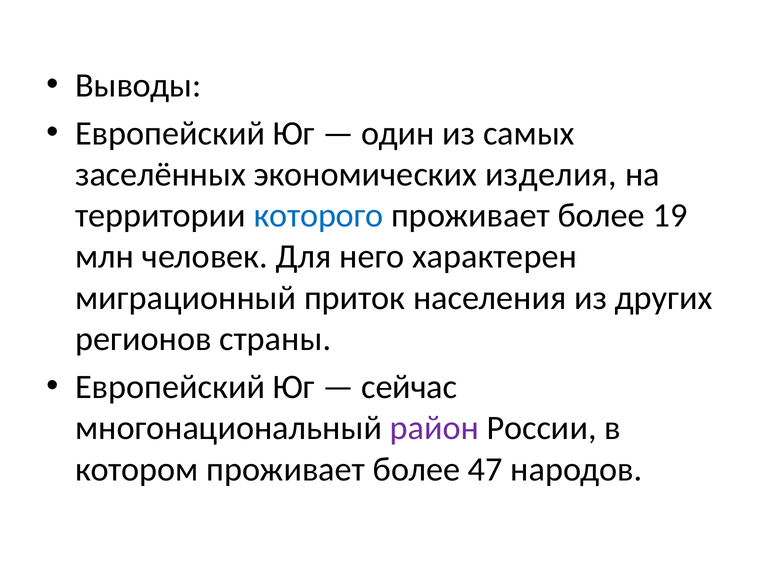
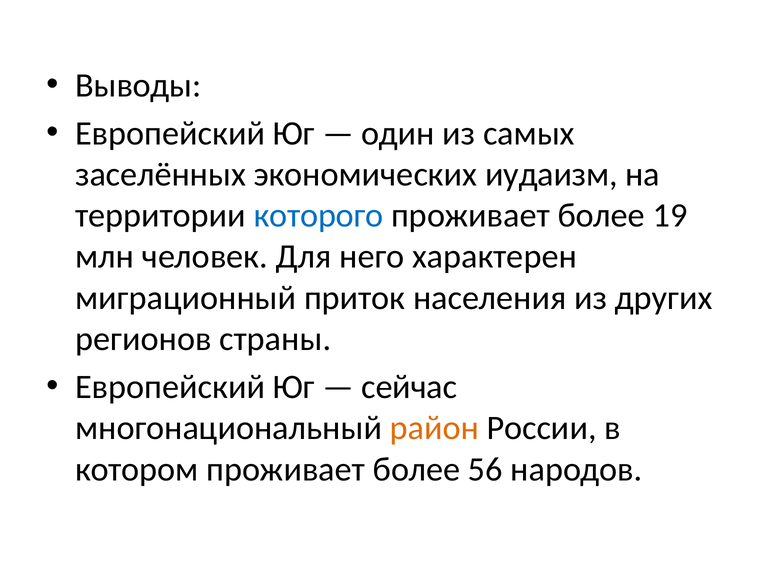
изделия: изделия -> иудаизм
район colour: purple -> orange
47: 47 -> 56
